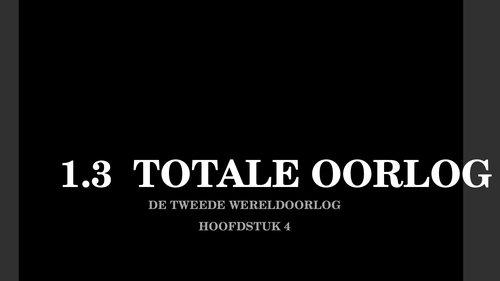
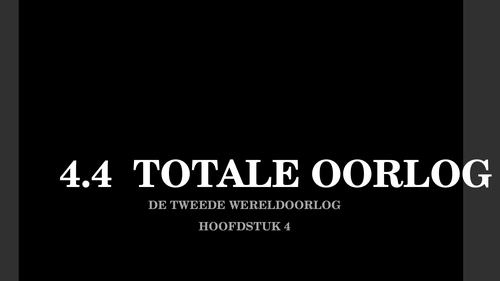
1.3: 1.3 -> 4.4
